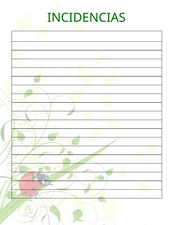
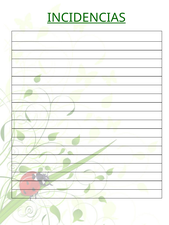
INCIDENCIAS underline: none -> present
